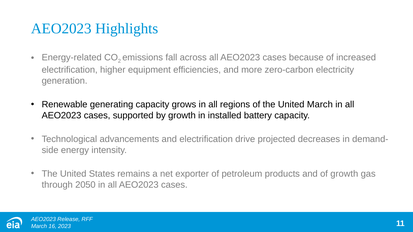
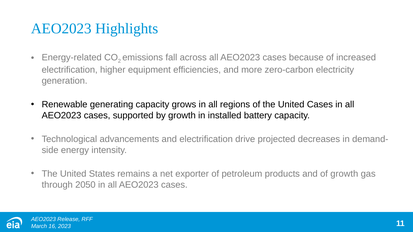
United March: March -> Cases
